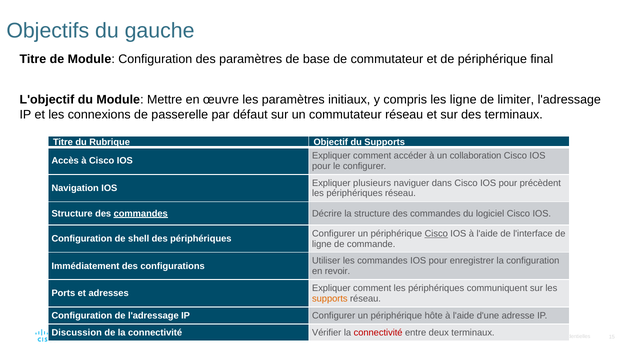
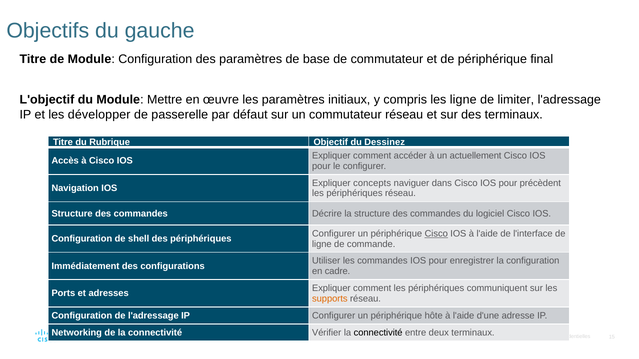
connexions: connexions -> développer
du Supports: Supports -> Dessinez
collaboration: collaboration -> actuellement
plusieurs: plusieurs -> concepts
commandes at (141, 214) underline: present -> none
revoir: revoir -> cadre
Discussion: Discussion -> Networking
connectivité at (378, 333) colour: red -> black
